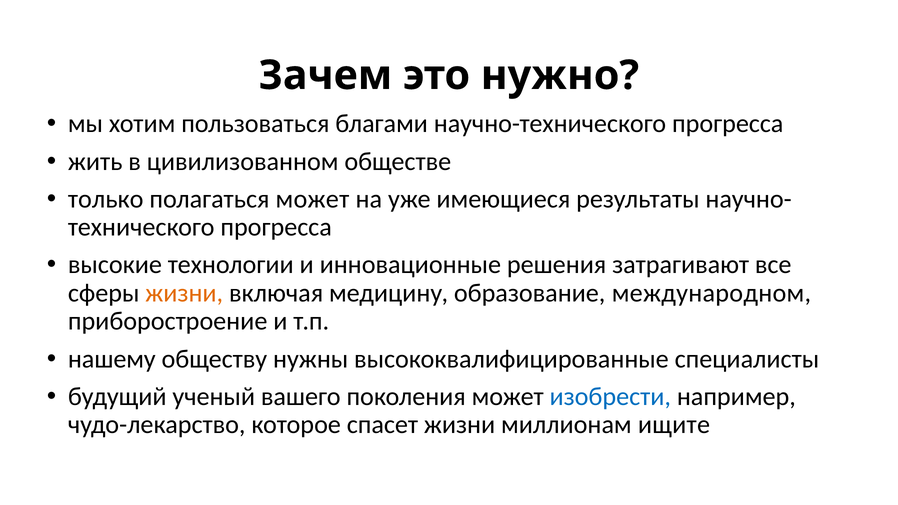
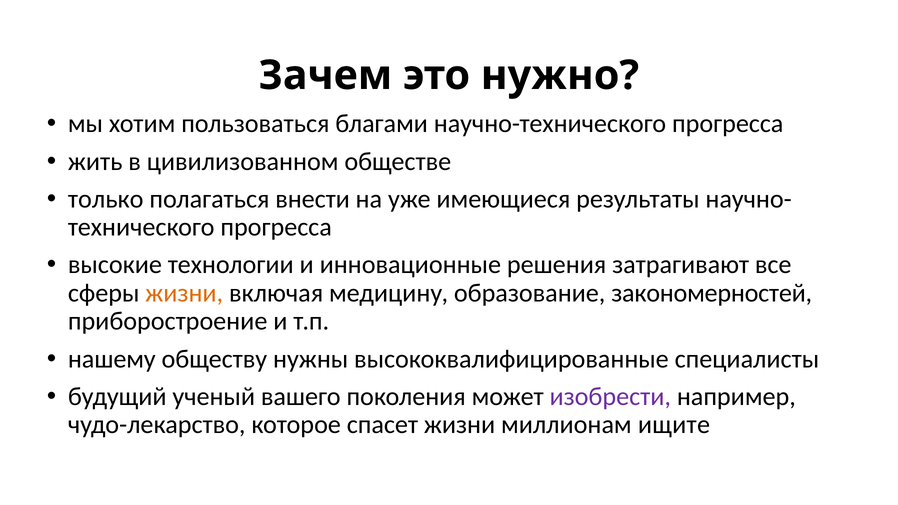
полагаться может: может -> внести
международном: международном -> закономерностей
изобрести colour: blue -> purple
